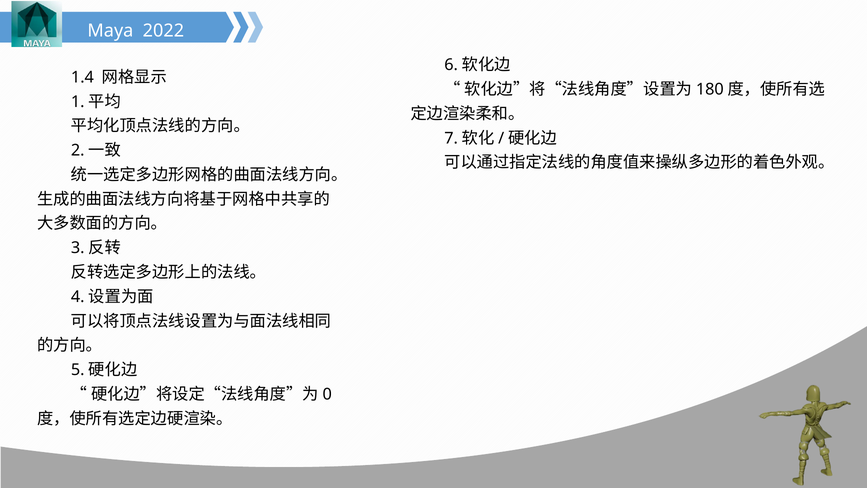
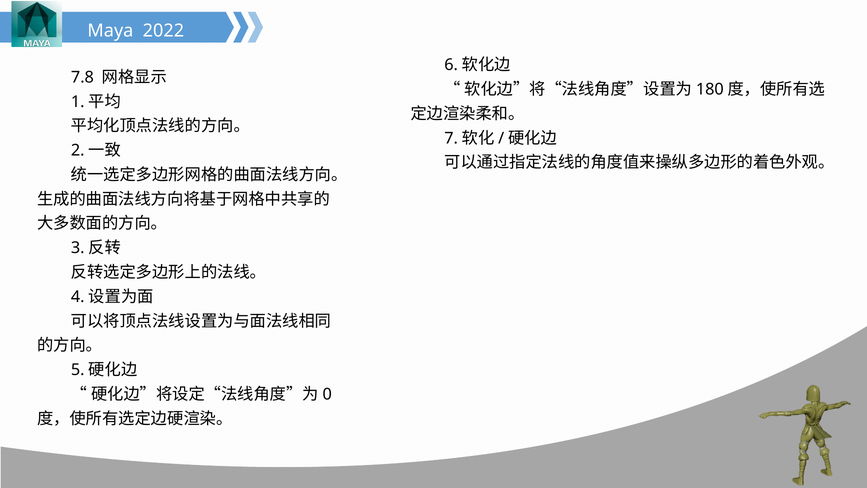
1.4: 1.4 -> 7.8
